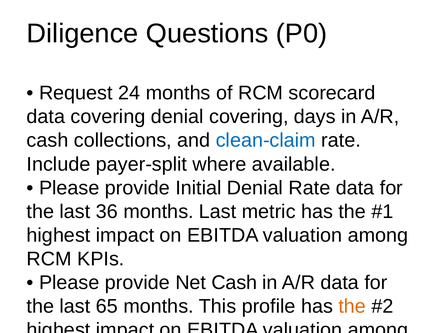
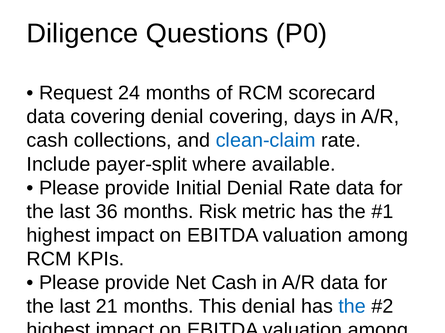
months Last: Last -> Risk
65: 65 -> 21
This profile: profile -> denial
the at (352, 307) colour: orange -> blue
